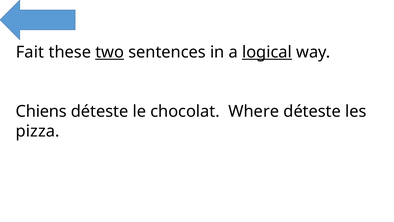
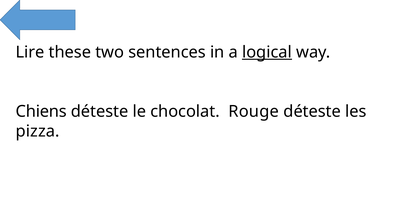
Fait: Fait -> Lire
two underline: present -> none
Where: Where -> Rouge
